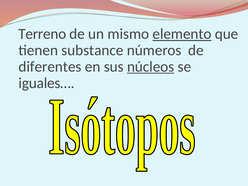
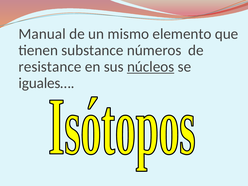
Terreno: Terreno -> Manual
elemento underline: present -> none
diferentes: diferentes -> resistance
